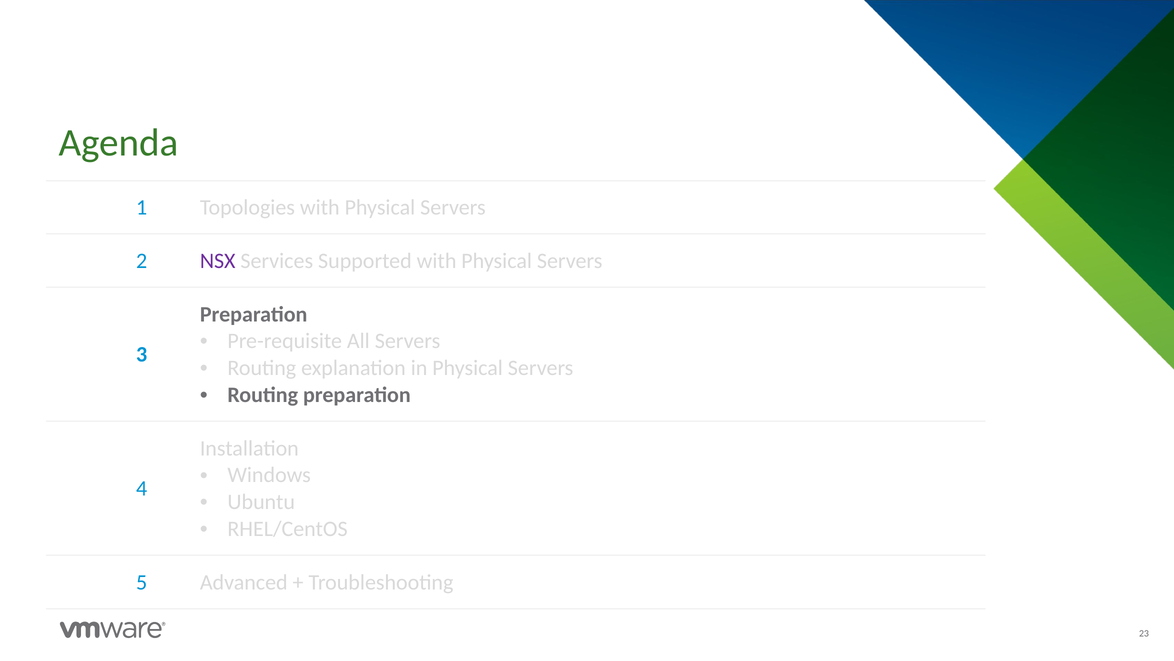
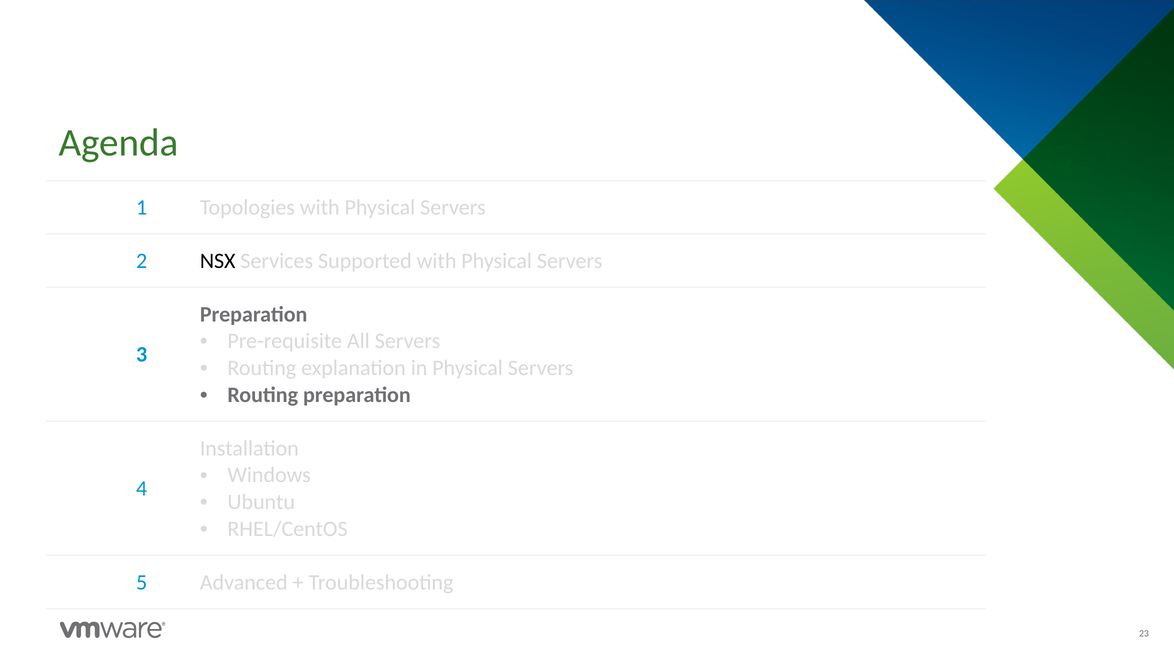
NSX colour: purple -> black
